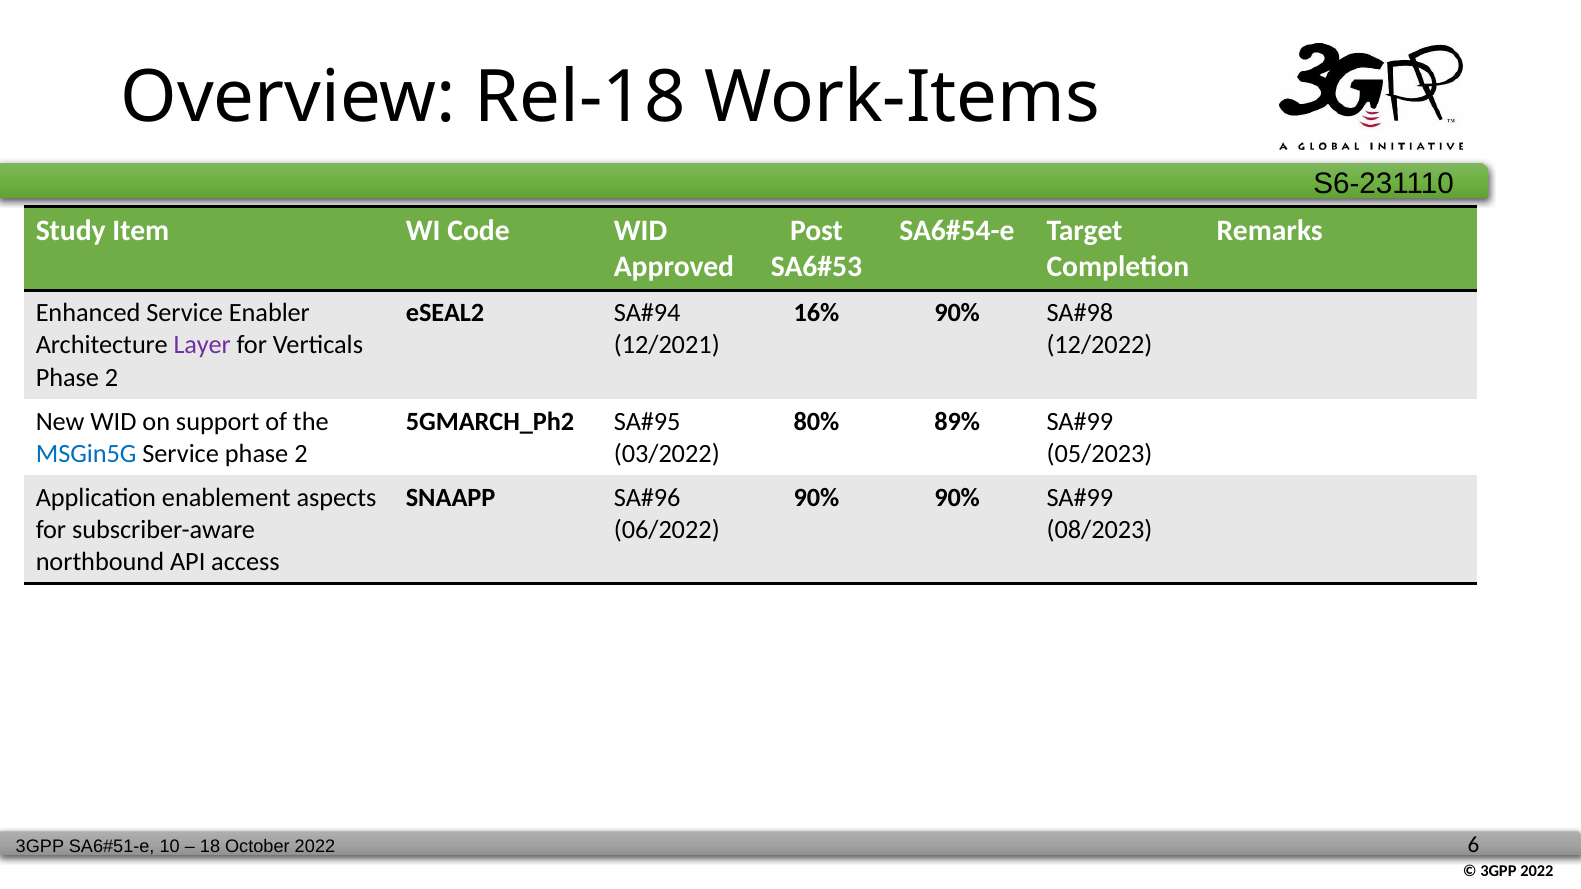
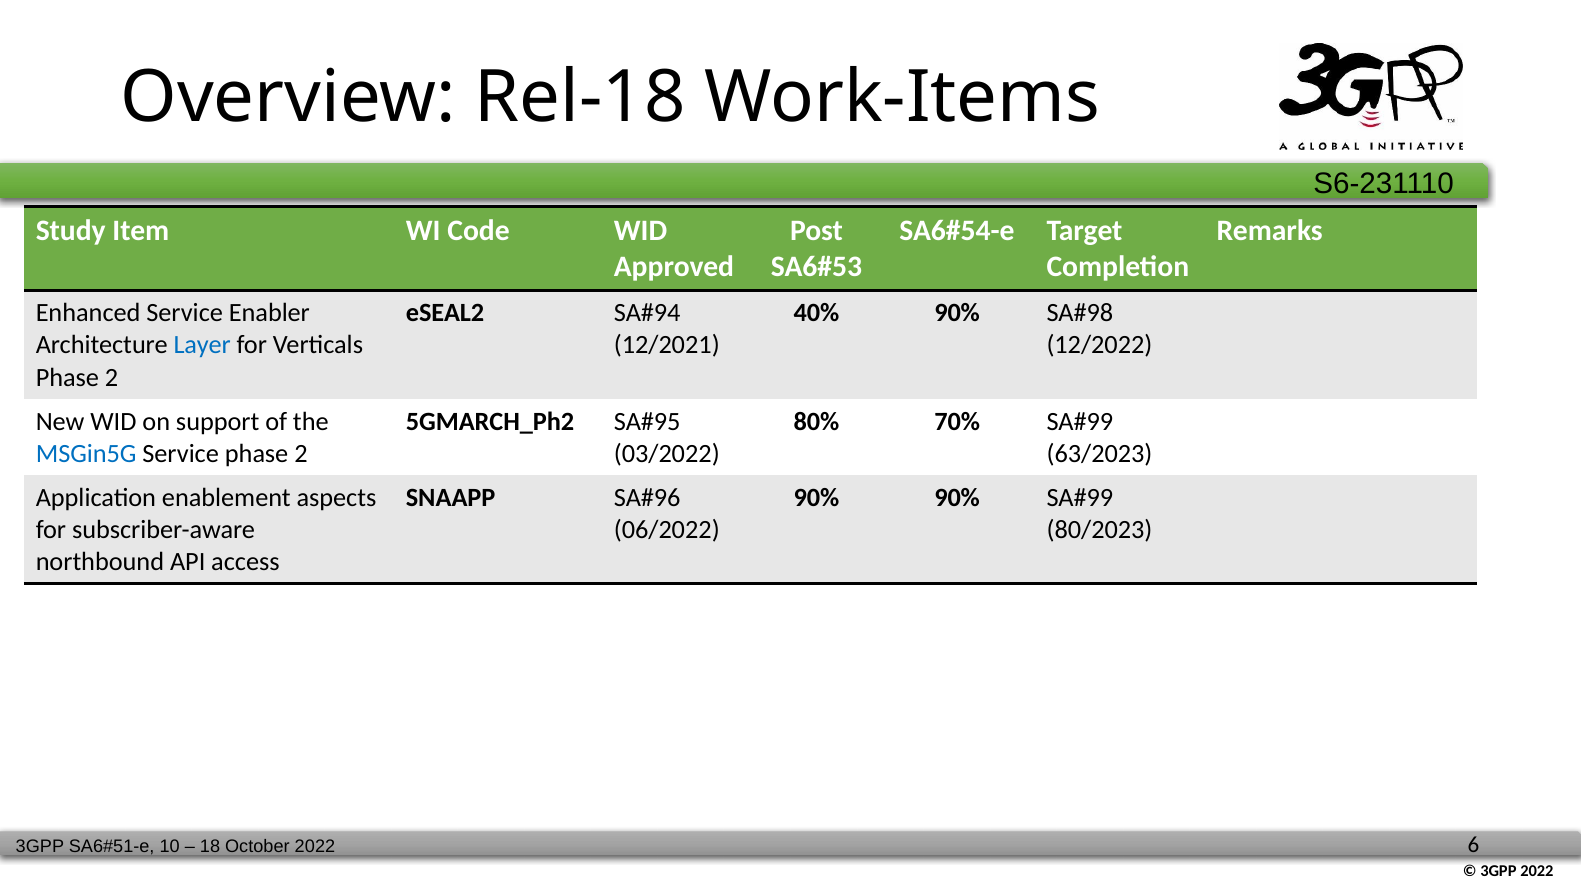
16%: 16% -> 40%
Layer colour: purple -> blue
89%: 89% -> 70%
05/2023: 05/2023 -> 63/2023
08/2023: 08/2023 -> 80/2023
